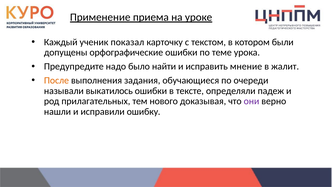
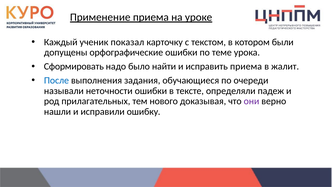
Предупредите: Предупредите -> Сформировать
исправить мнение: мнение -> приема
После colour: orange -> blue
выкатилось: выкатилось -> неточности
